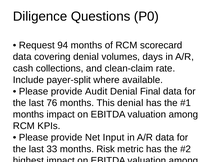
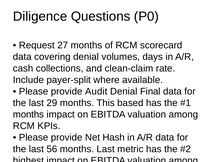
94: 94 -> 27
76: 76 -> 29
This denial: denial -> based
Input: Input -> Hash
33: 33 -> 56
months Risk: Risk -> Last
